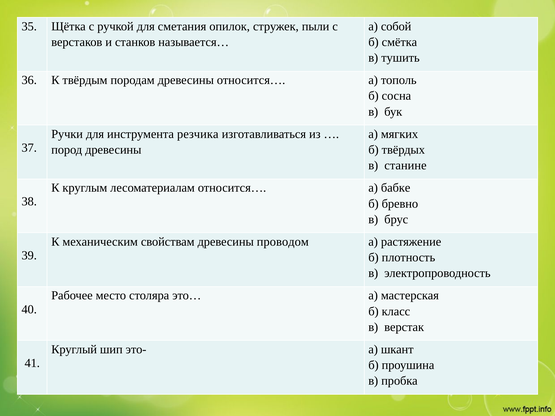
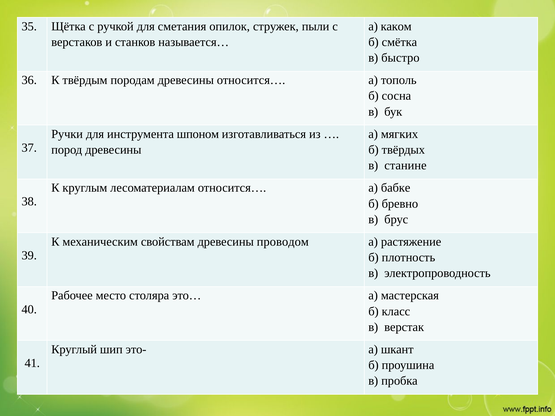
собой: собой -> каком
тушить: тушить -> быстро
резчика: резчика -> шпоном
